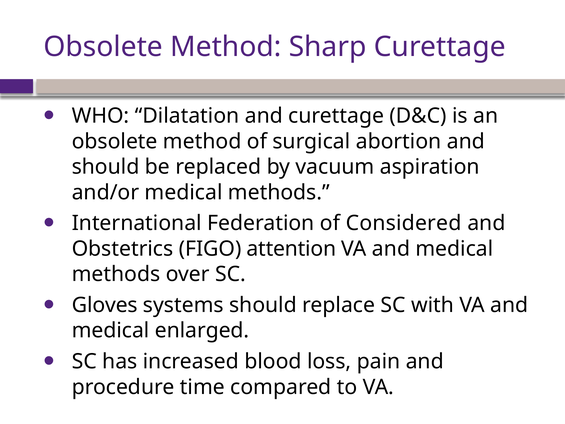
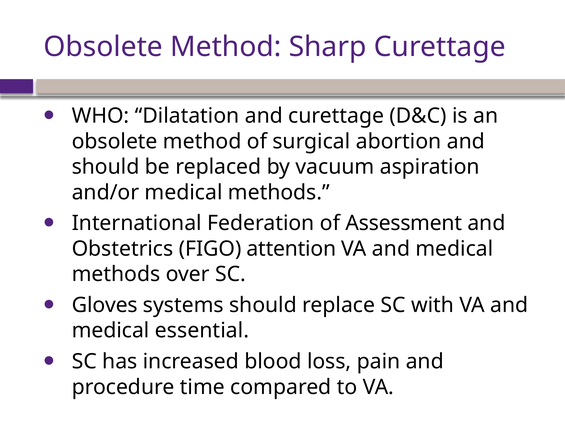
Considered: Considered -> Assessment
enlarged: enlarged -> essential
